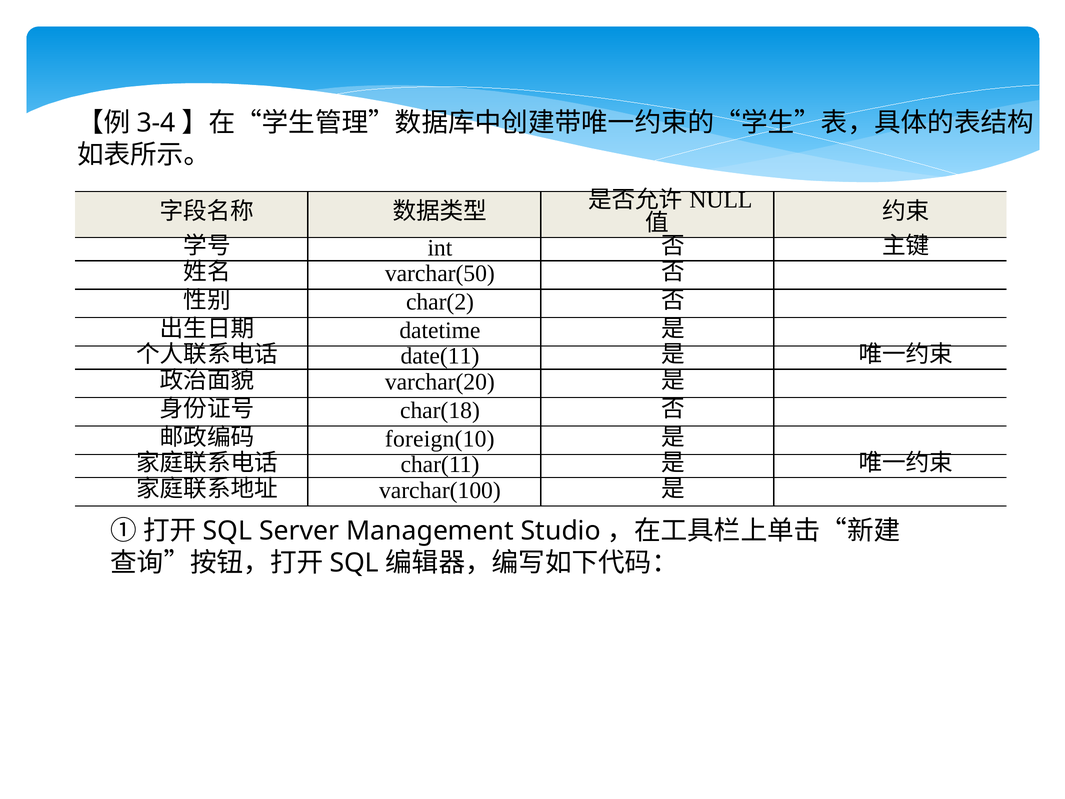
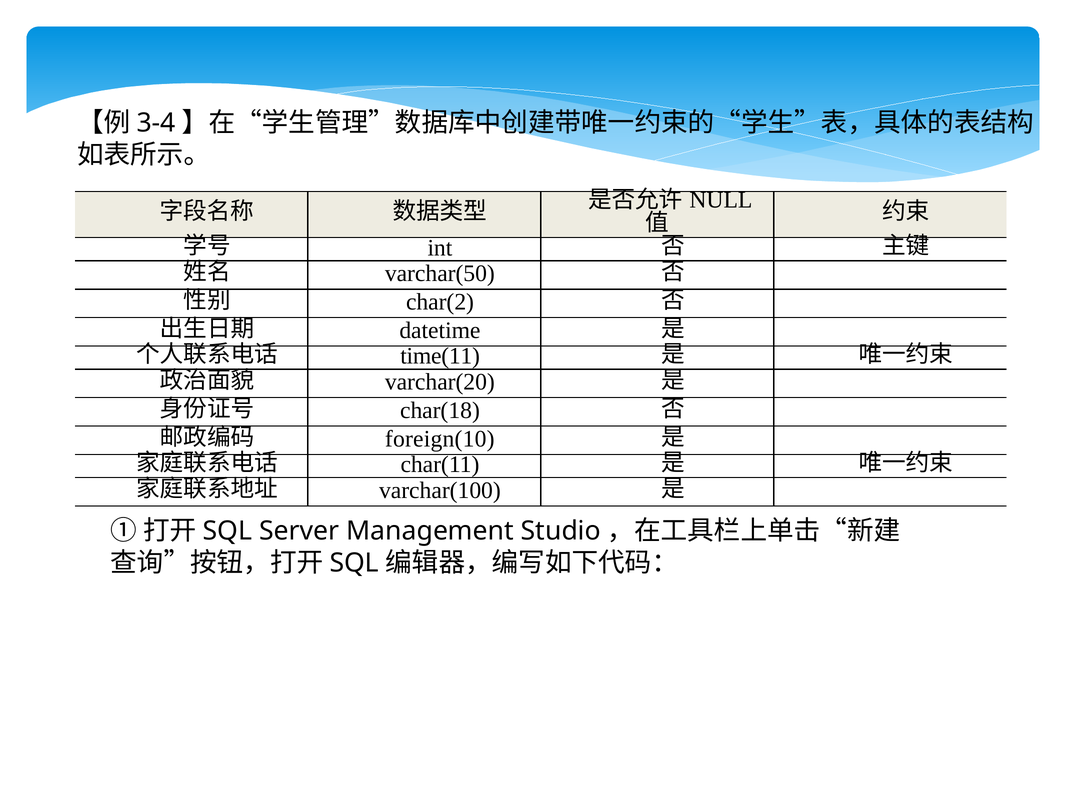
date(11: date(11 -> time(11
